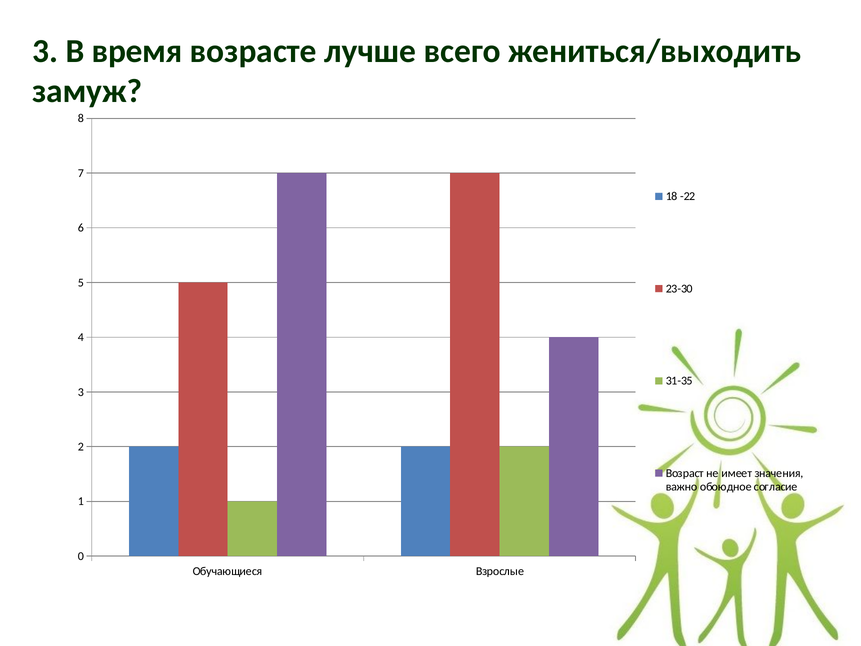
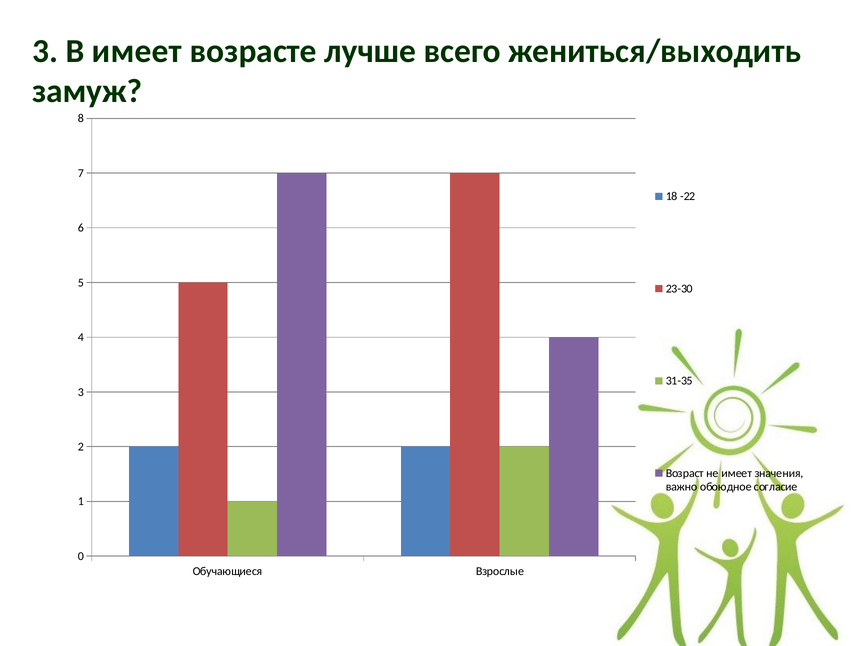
В время: время -> имеет
